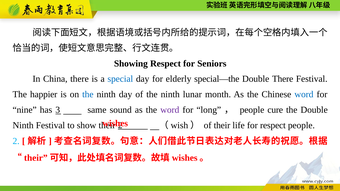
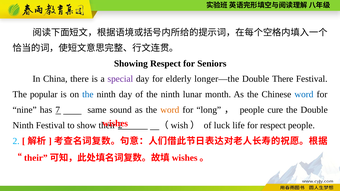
special colour: blue -> purple
special—the: special—the -> longer—the
happier: happier -> popular
3: 3 -> 7
word at (170, 110) colour: purple -> orange
of their: their -> luck
